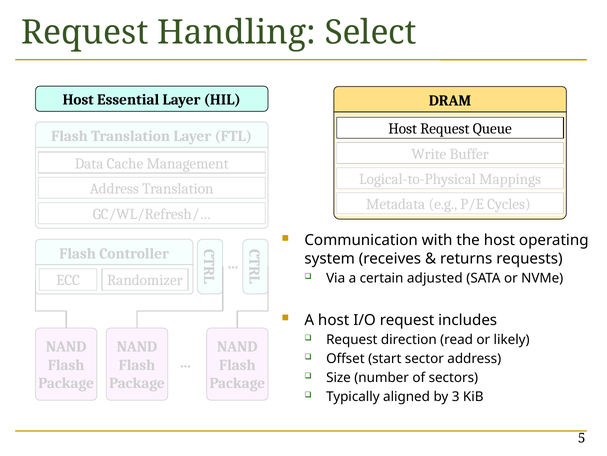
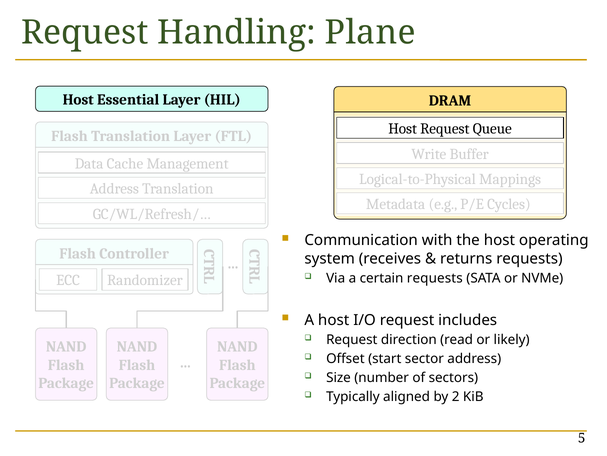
Select: Select -> Plane
certain adjusted: adjusted -> requests
3: 3 -> 2
